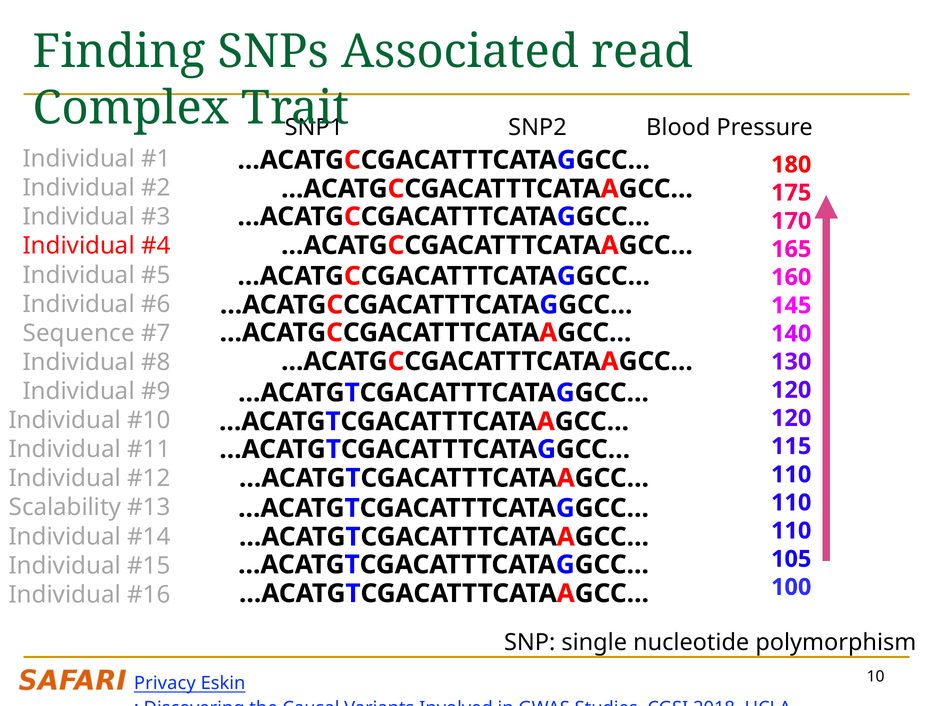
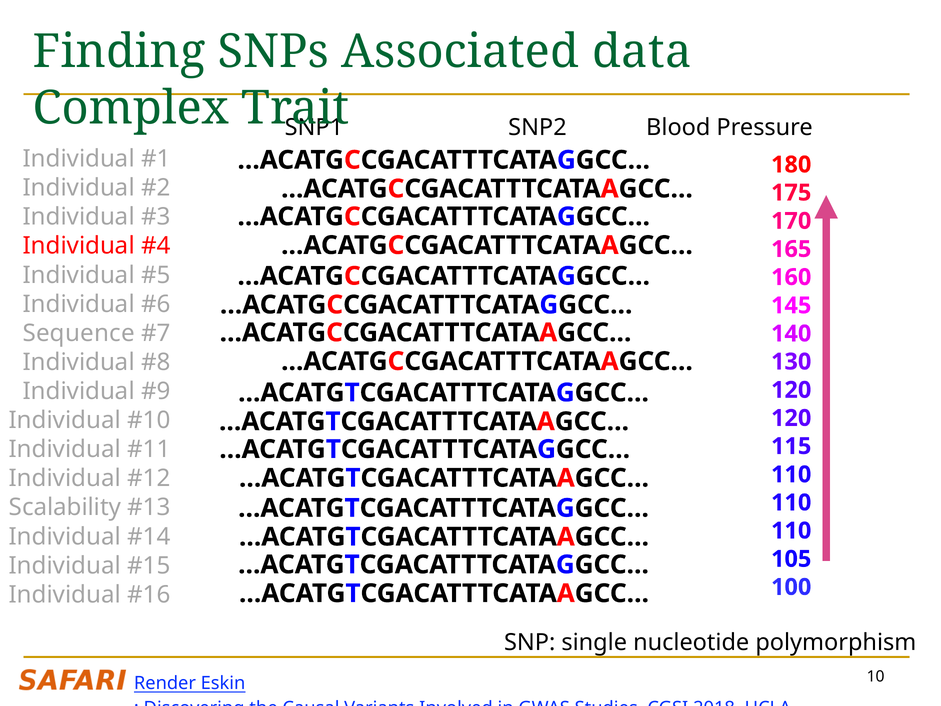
read: read -> data
Privacy: Privacy -> Render
